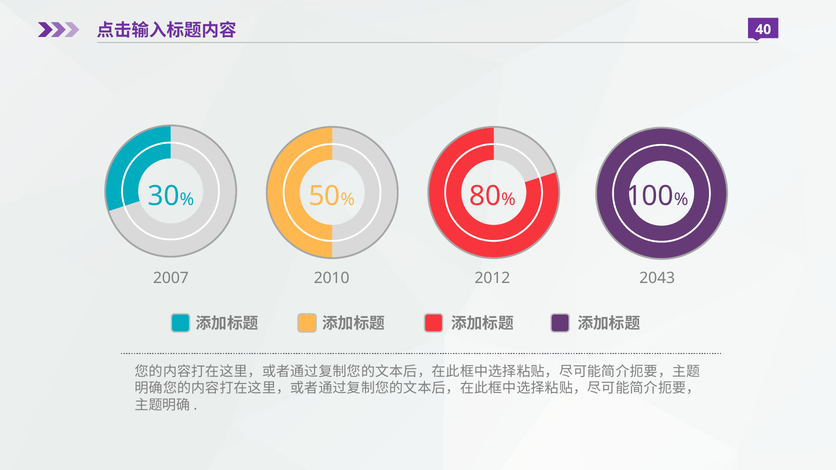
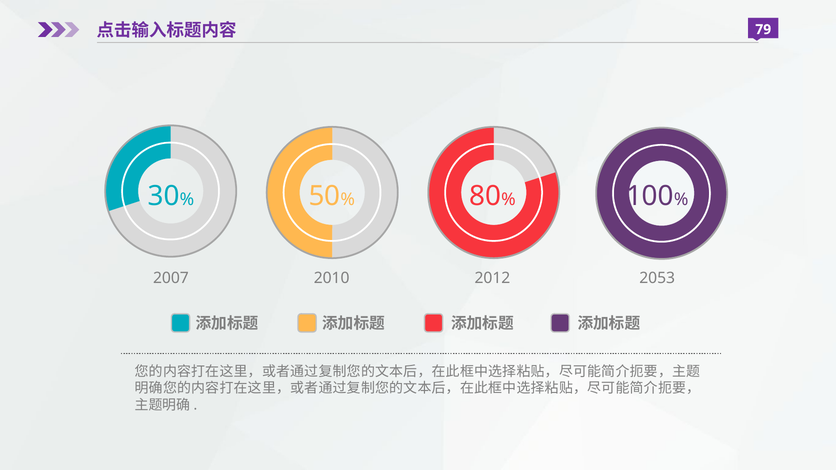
40: 40 -> 79
2043: 2043 -> 2053
